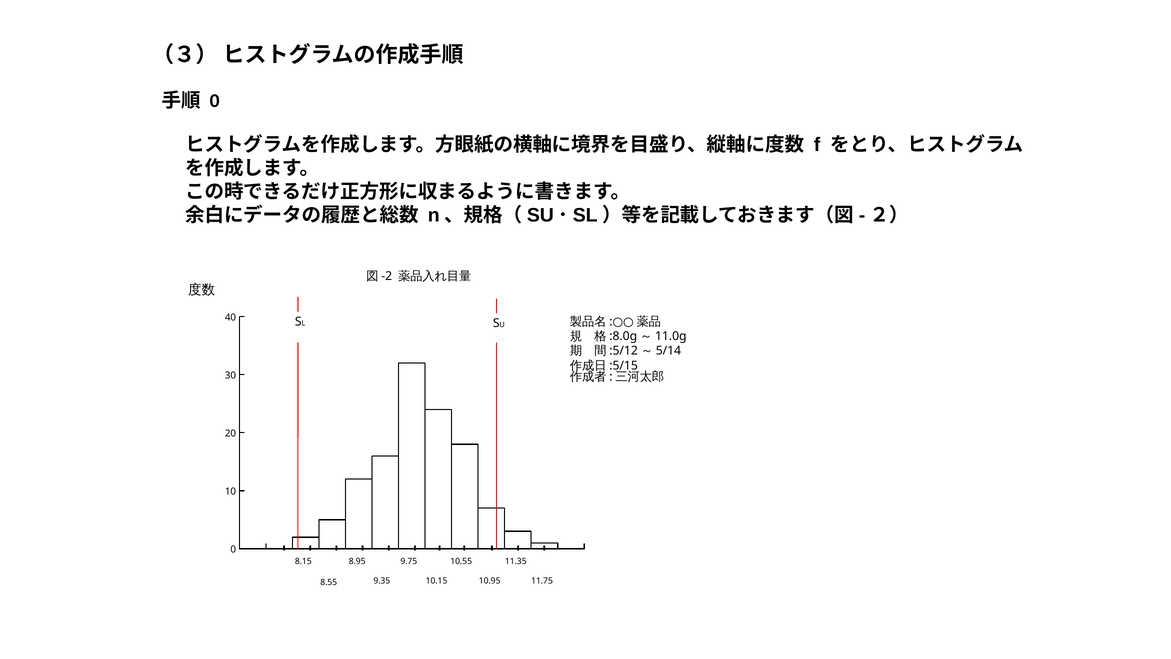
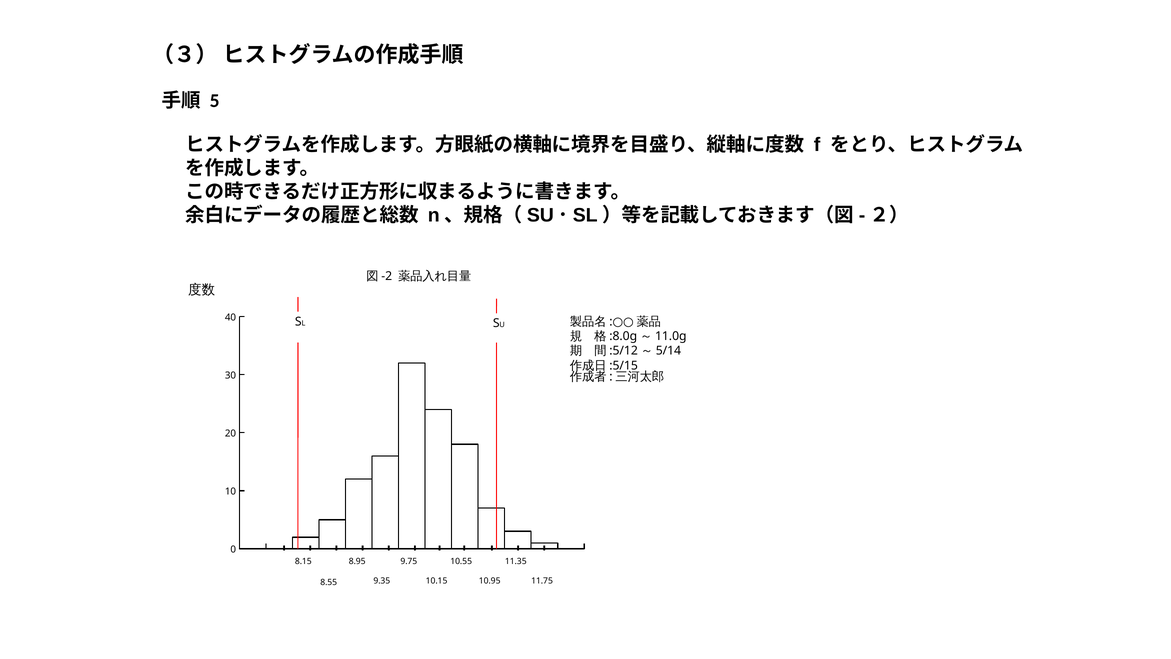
0 at (215, 101): 0 -> 5
